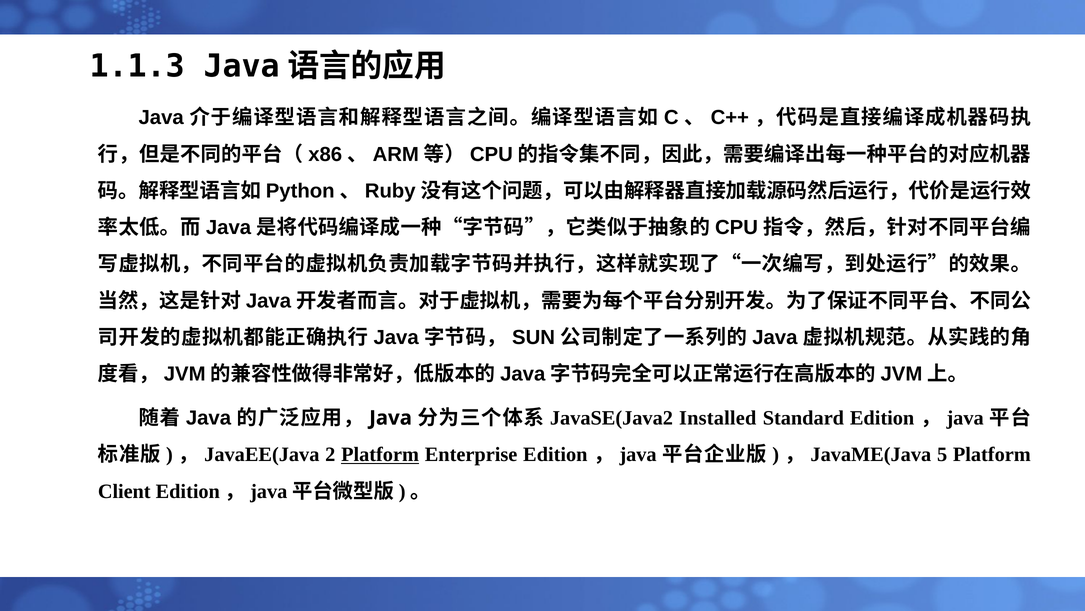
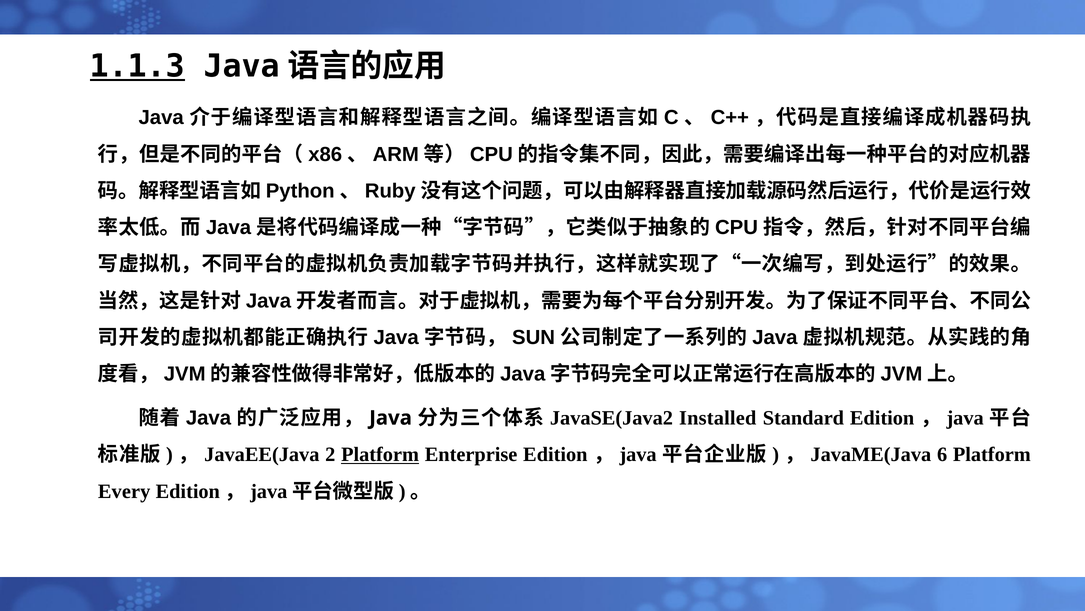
1.1.3 underline: none -> present
5: 5 -> 6
Client: Client -> Every
